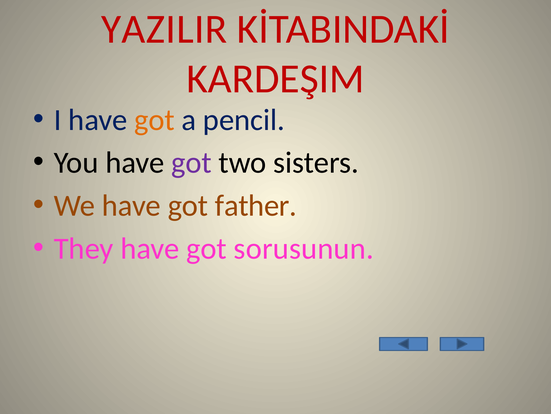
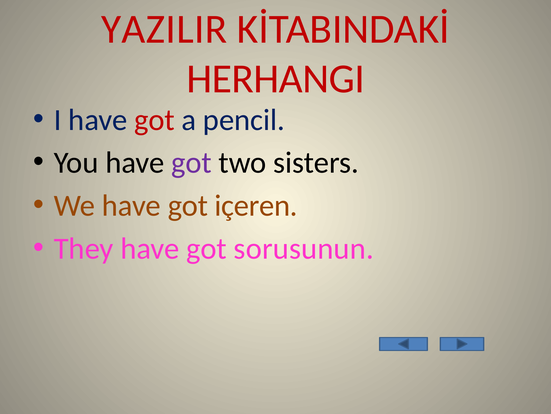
KARDEŞIM: KARDEŞIM -> HERHANGI
got at (154, 120) colour: orange -> red
father: father -> içeren
